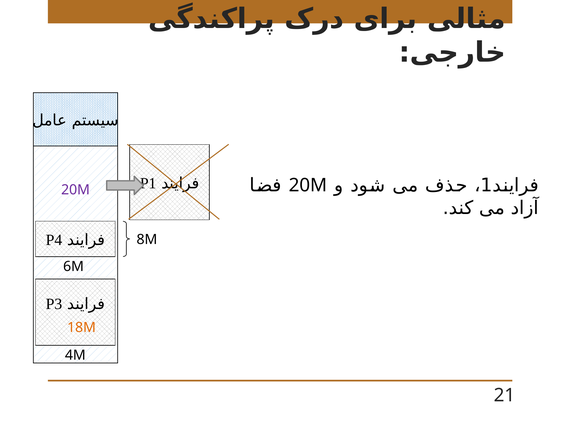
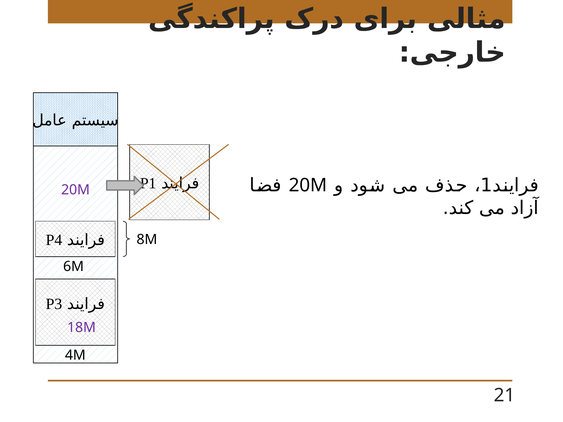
18M colour: orange -> purple
